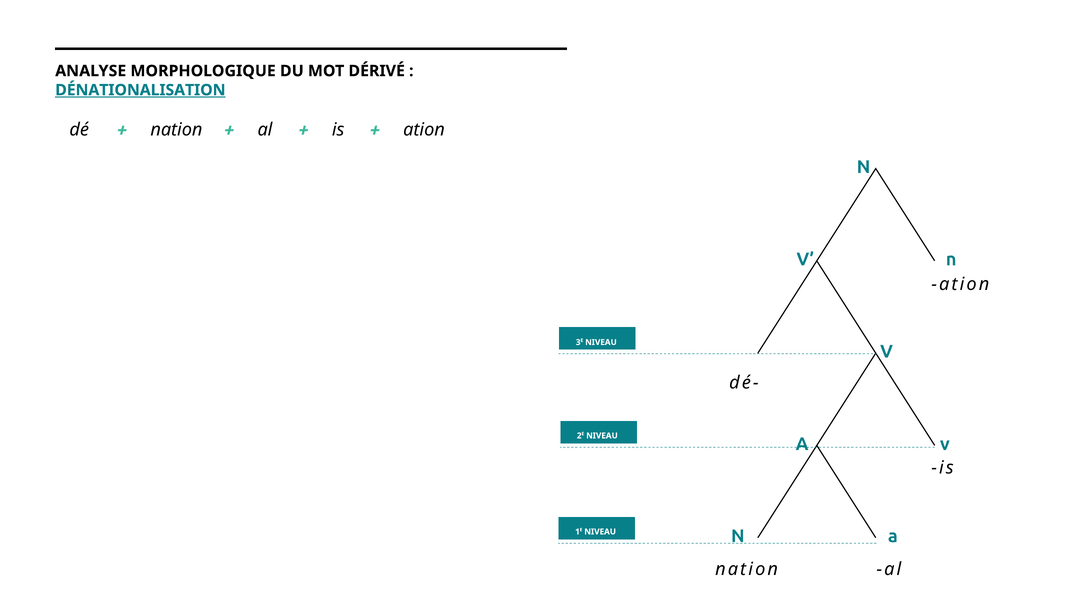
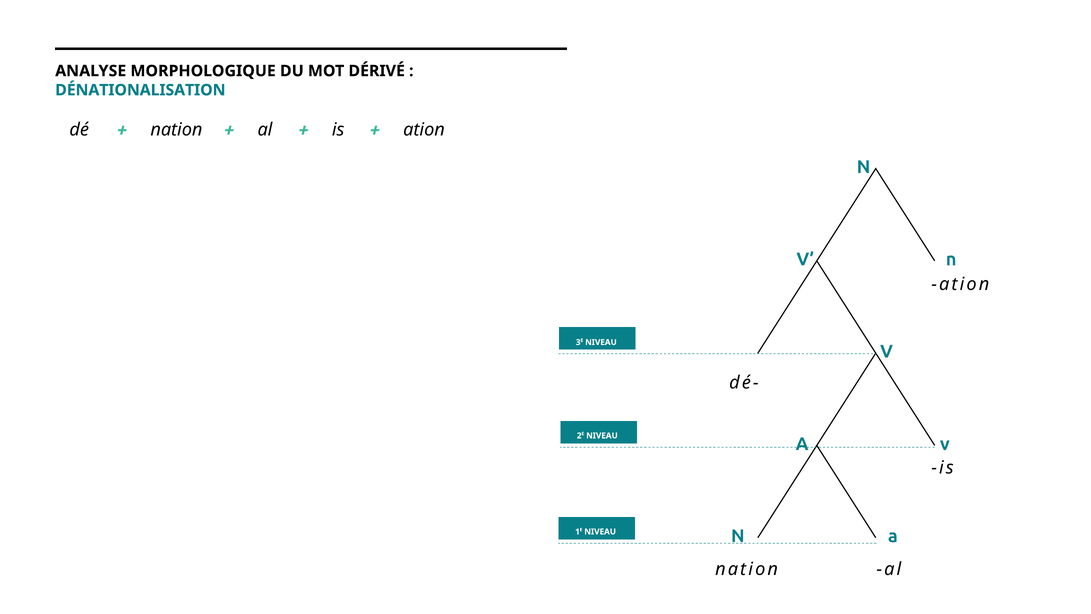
DÉNATIONALISATION underline: present -> none
